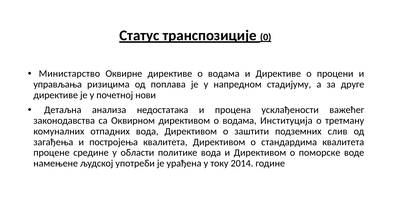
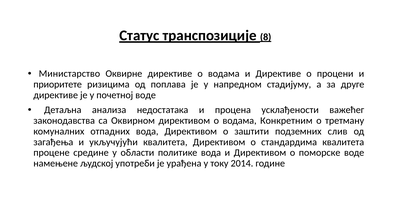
0: 0 -> 8
управљања: управљања -> приоритете
почетној нови: нови -> воде
Институција: Институција -> Конкретним
постројења: постројења -> укључујући
